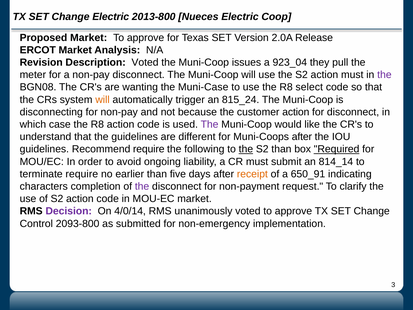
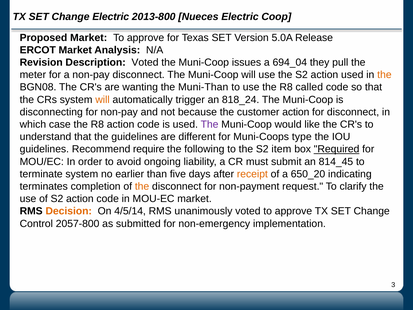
2.0A: 2.0A -> 5.0A
923_04: 923_04 -> 694_04
action must: must -> used
the at (384, 75) colour: purple -> orange
Muni-Case: Muni-Case -> Muni-Than
select: select -> called
815_24: 815_24 -> 818_24
Muni-Coops after: after -> type
the at (246, 149) underline: present -> none
S2 than: than -> item
814_14: 814_14 -> 814_45
terminate require: require -> system
650_91: 650_91 -> 650_20
characters: characters -> terminates
the at (142, 186) colour: purple -> orange
Decision colour: purple -> orange
4/0/14: 4/0/14 -> 4/5/14
2093-800: 2093-800 -> 2057-800
